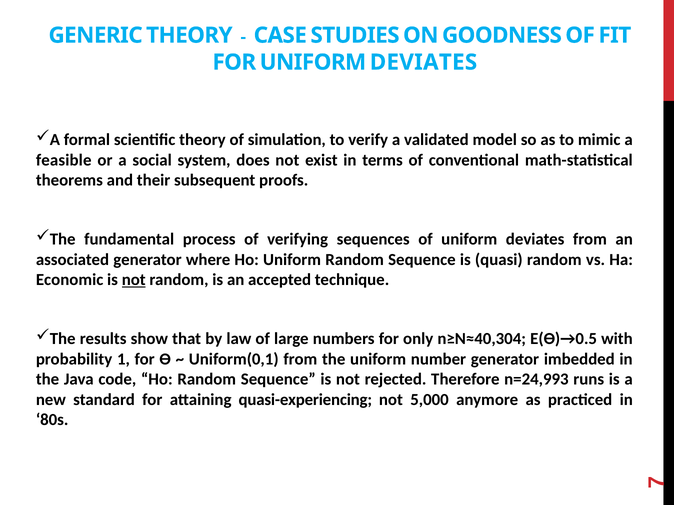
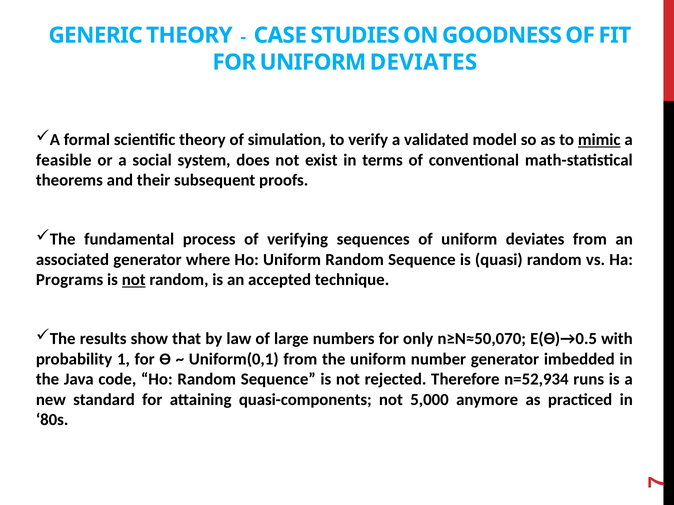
mimic underline: none -> present
Economic: Economic -> Programs
n≥N≈40,304: n≥N≈40,304 -> n≥N≈50,070
n=24,993: n=24,993 -> n=52,934
quasi-experiencing: quasi-experiencing -> quasi-components
